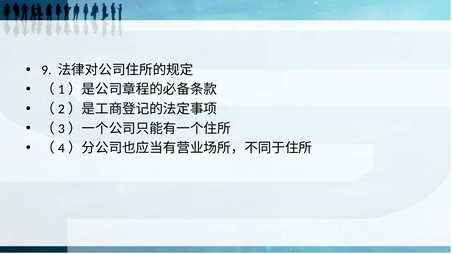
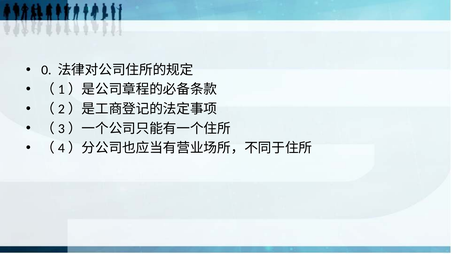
9: 9 -> 0
